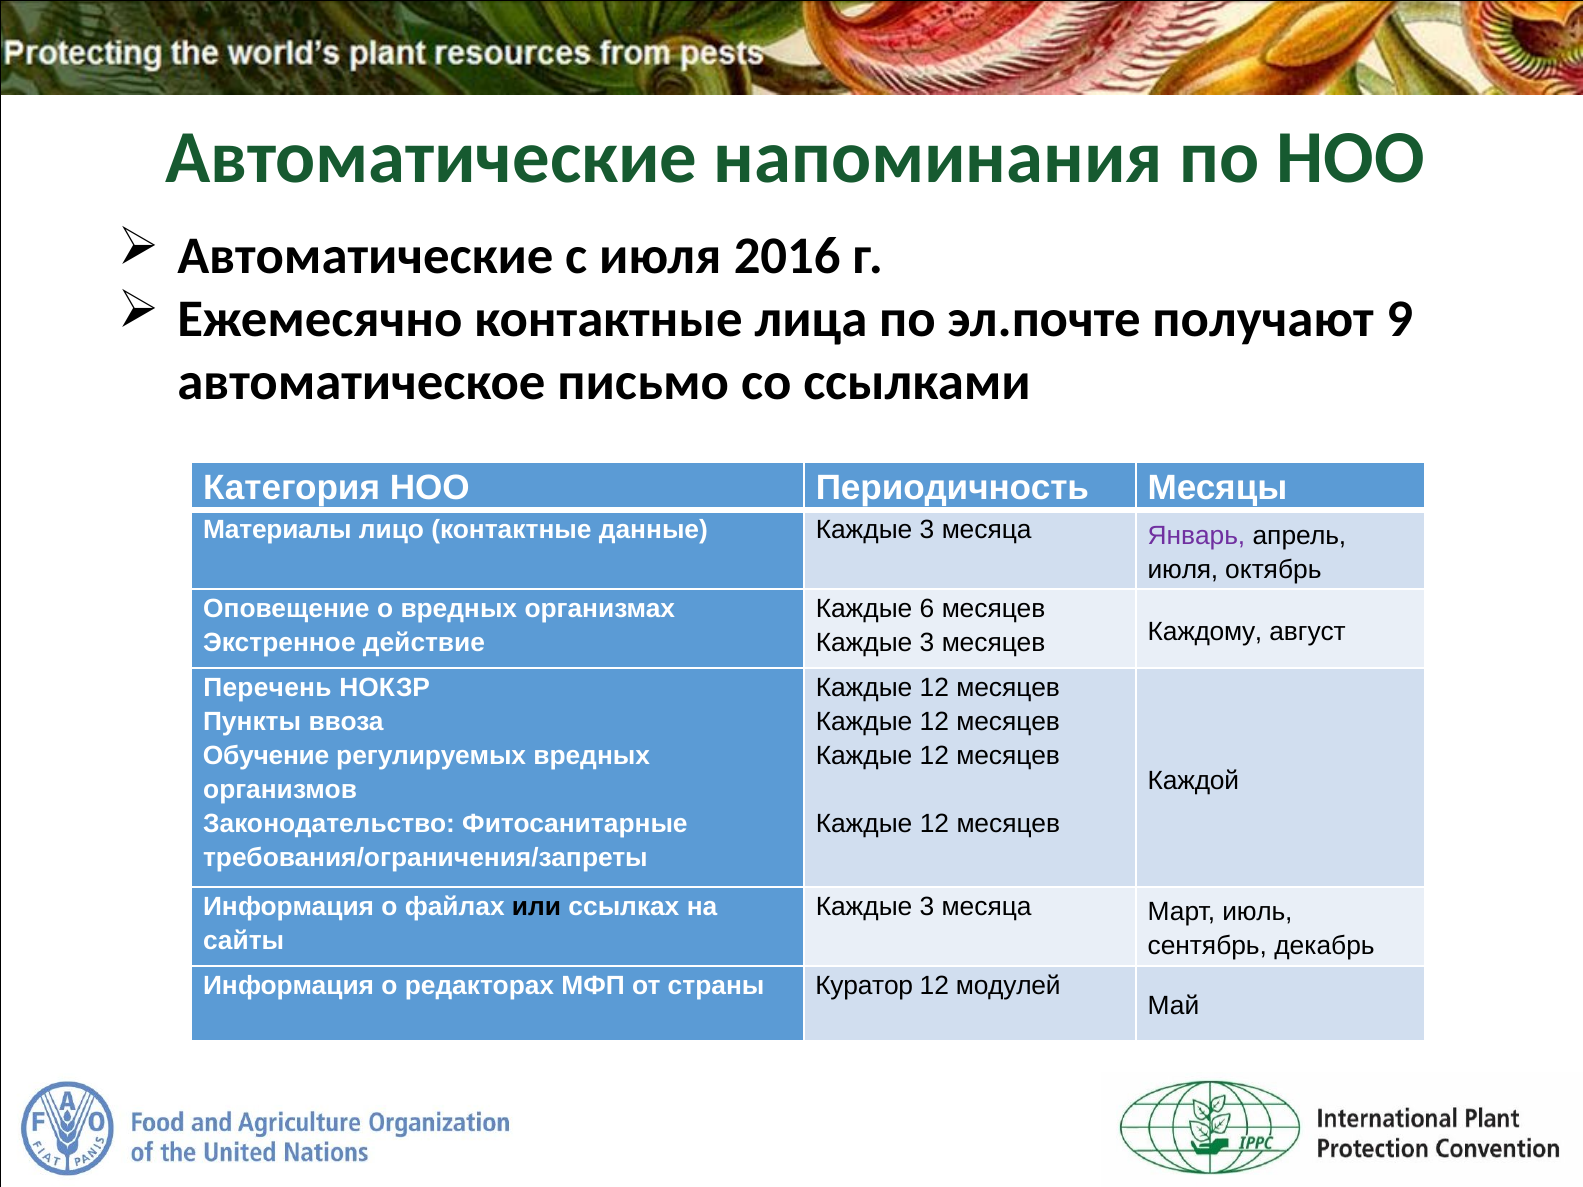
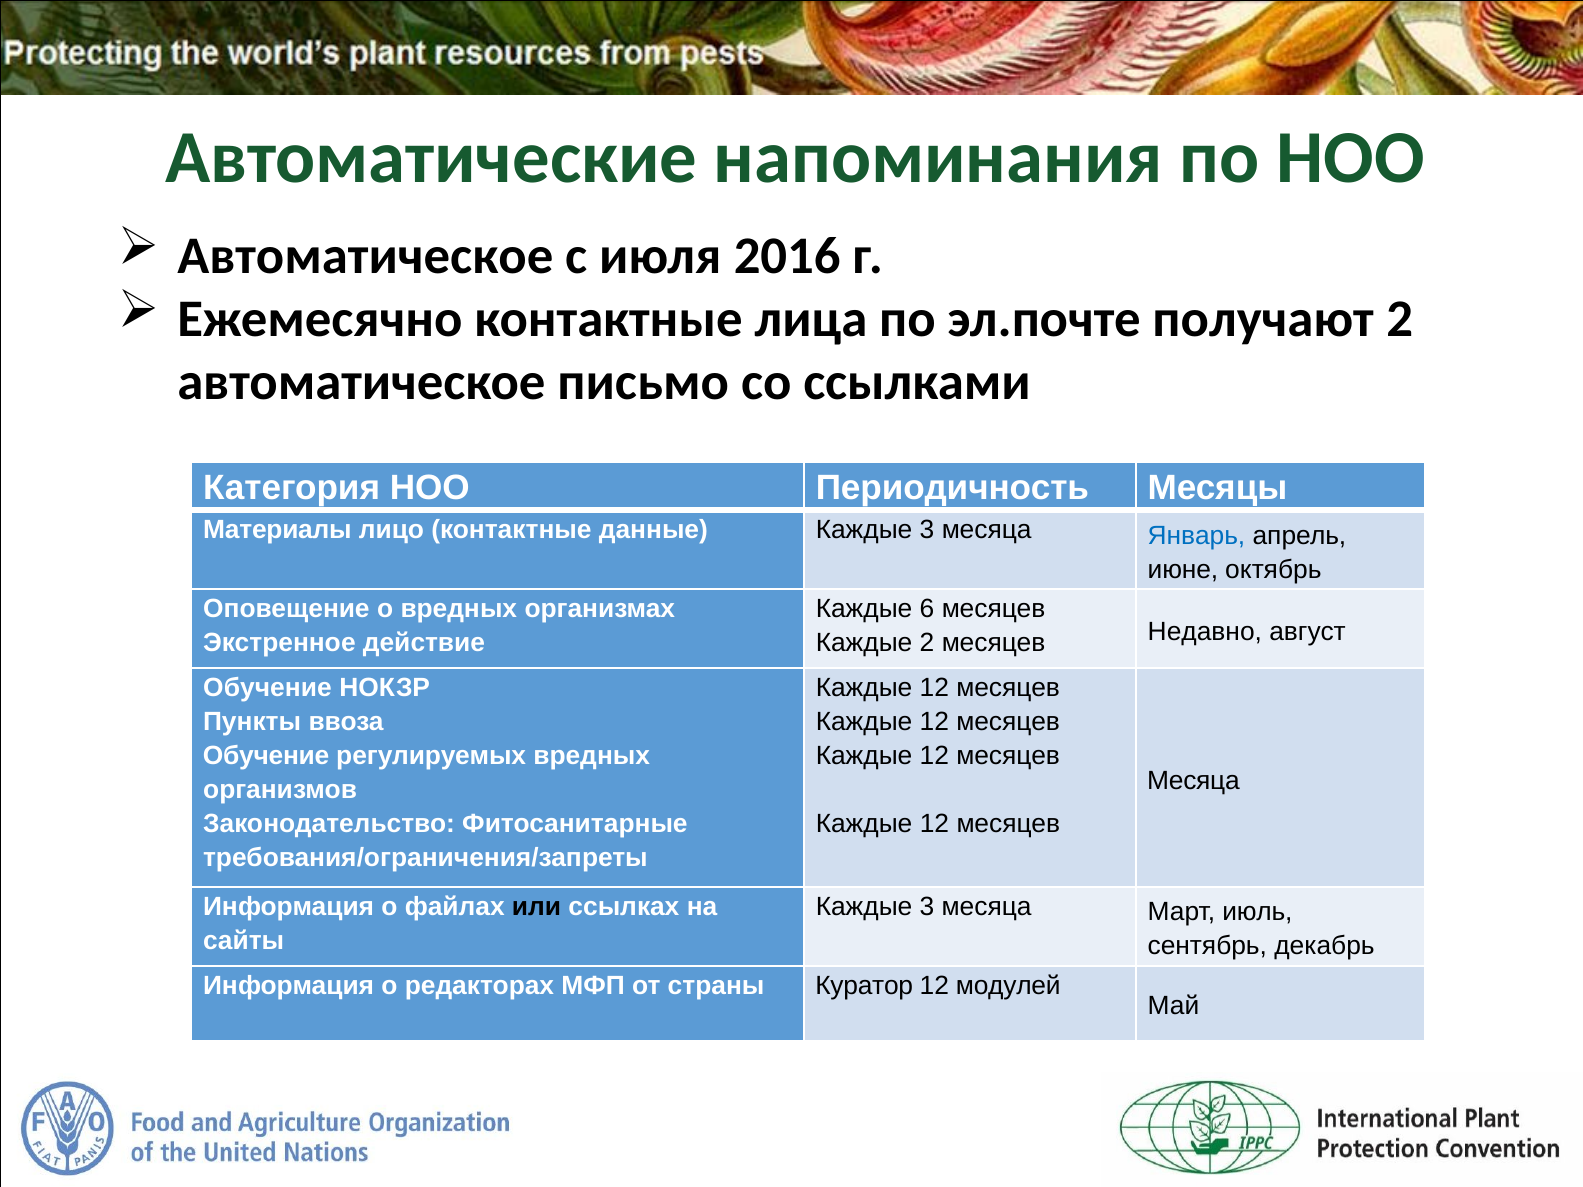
Автоматические at (365, 256): Автоматические -> Автоматическое
получают 9: 9 -> 2
Январь colour: purple -> blue
июля at (1183, 570): июля -> июне
3 at (927, 643): 3 -> 2
Каждому: Каждому -> Недавно
Перечень at (267, 688): Перечень -> Обучение
Каждой at (1193, 780): Каждой -> Месяца
